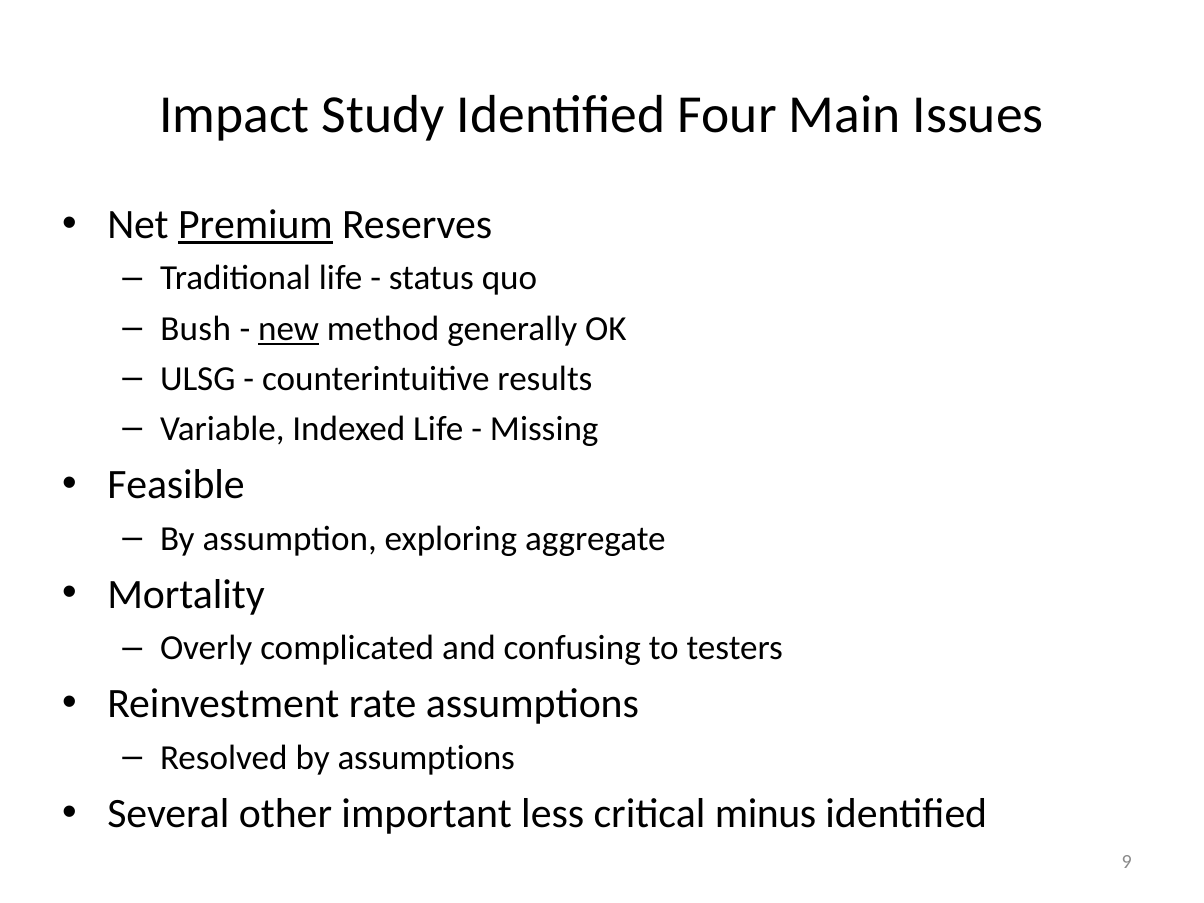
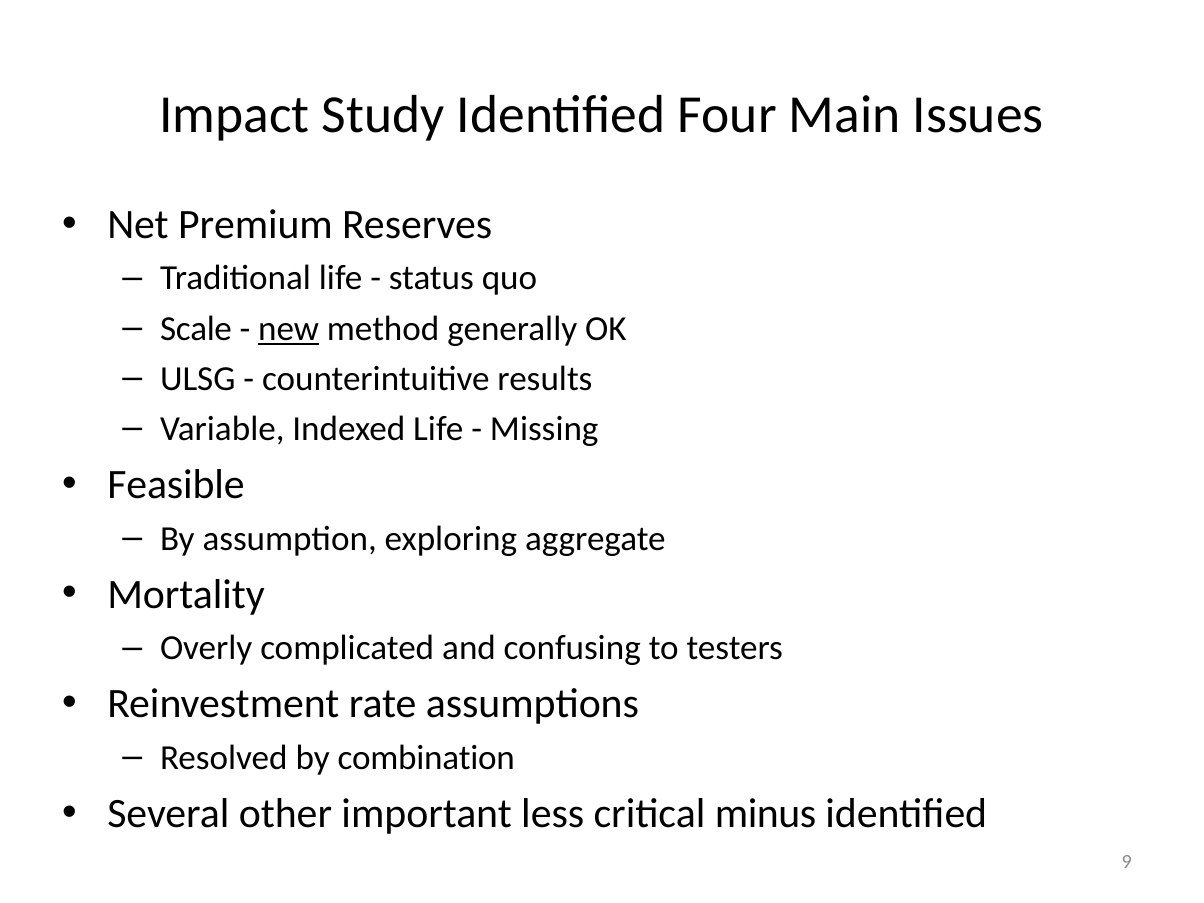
Premium underline: present -> none
Bush: Bush -> Scale
by assumptions: assumptions -> combination
